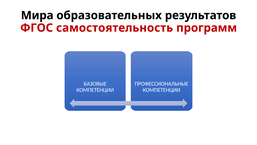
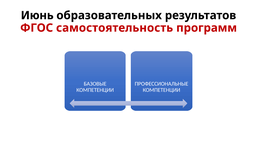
Мира: Мира -> Июнь
